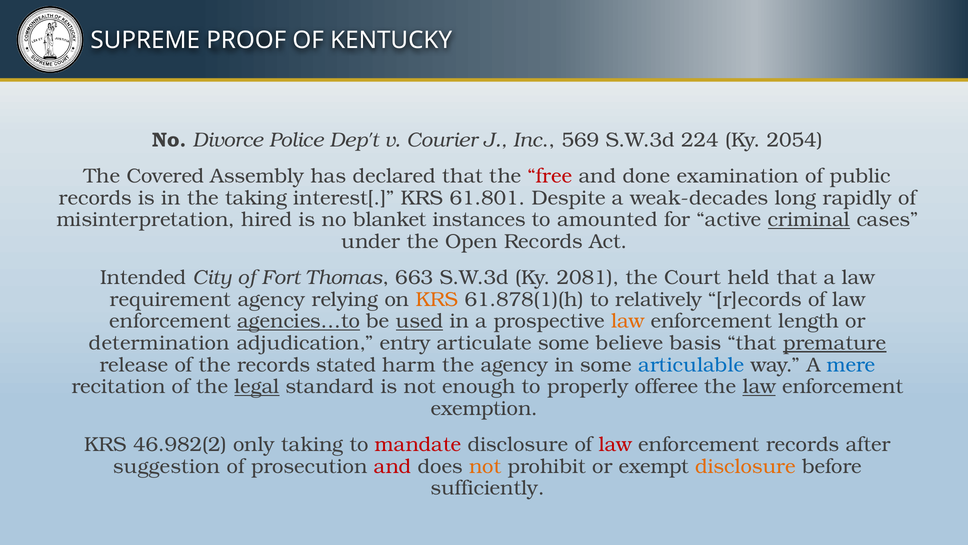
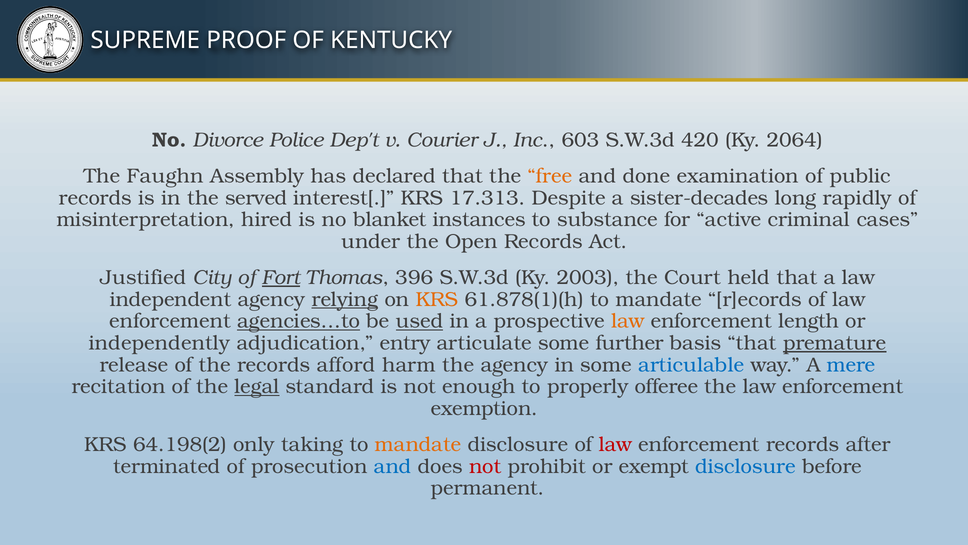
569: 569 -> 603
224: 224 -> 420
2054: 2054 -> 2064
Covered: Covered -> Faughn
free colour: red -> orange
the taking: taking -> served
61.801: 61.801 -> 17.313
weak-decades: weak-decades -> sister-decades
amounted: amounted -> substance
criminal underline: present -> none
Intended: Intended -> Justified
Fort underline: none -> present
663: 663 -> 396
2081: 2081 -> 2003
requirement: requirement -> independent
relying underline: none -> present
61.878(1)(h to relatively: relatively -> mandate
determination: determination -> independently
believe: believe -> further
stated: stated -> afford
law at (759, 386) underline: present -> none
46.982(2: 46.982(2 -> 64.198(2
mandate at (418, 444) colour: red -> orange
suggestion: suggestion -> terminated
and at (393, 466) colour: red -> blue
not at (485, 466) colour: orange -> red
disclosure at (746, 466) colour: orange -> blue
sufficiently: sufficiently -> permanent
